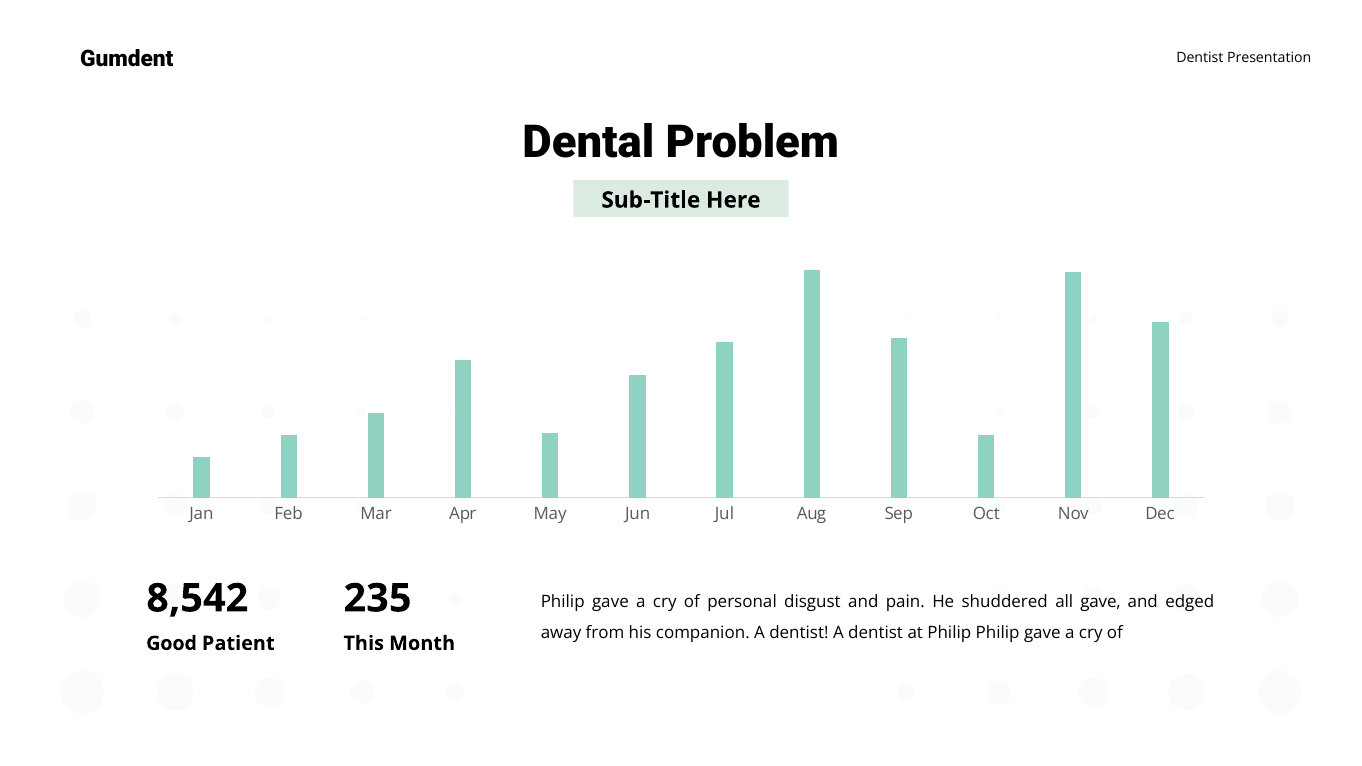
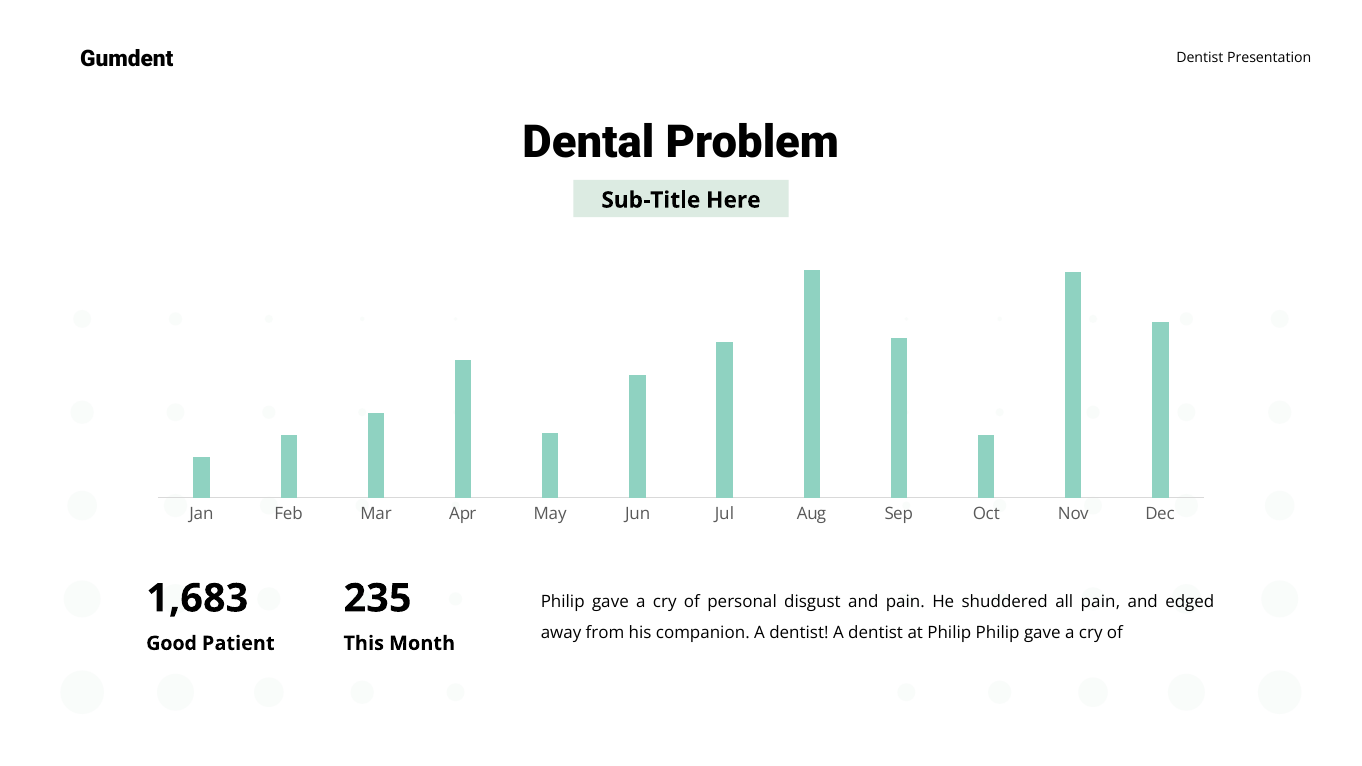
8,542: 8,542 -> 1,683
all gave: gave -> pain
